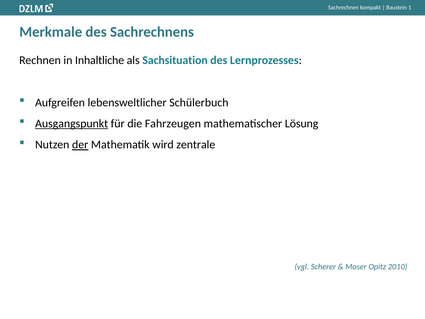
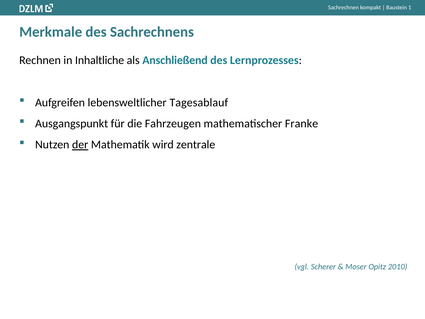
Sachsituation: Sachsituation -> Anschließend
Schülerbuch: Schülerbuch -> Tagesablauf
Ausgangspunkt underline: present -> none
Lösung: Lösung -> Franke
